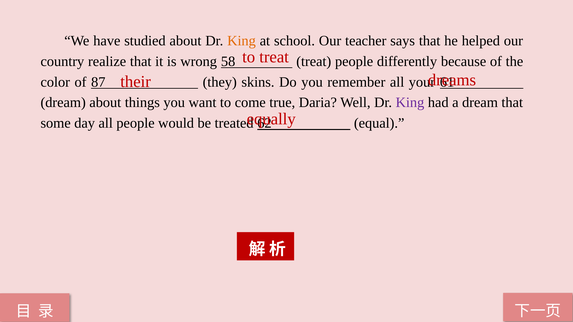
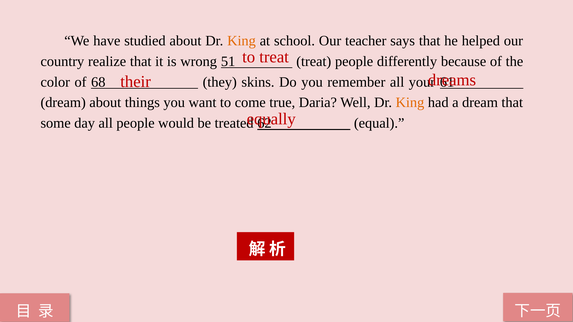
58: 58 -> 51
87: 87 -> 68
King at (410, 103) colour: purple -> orange
